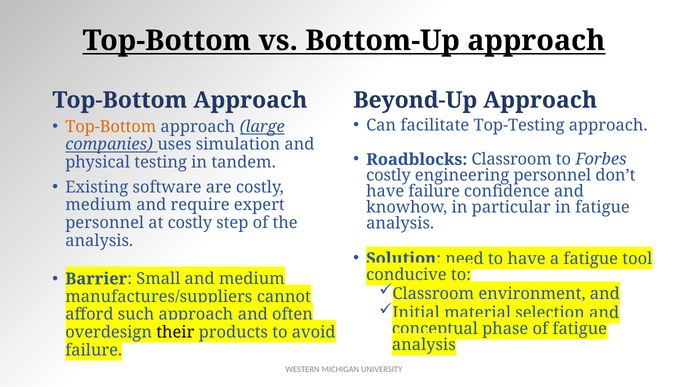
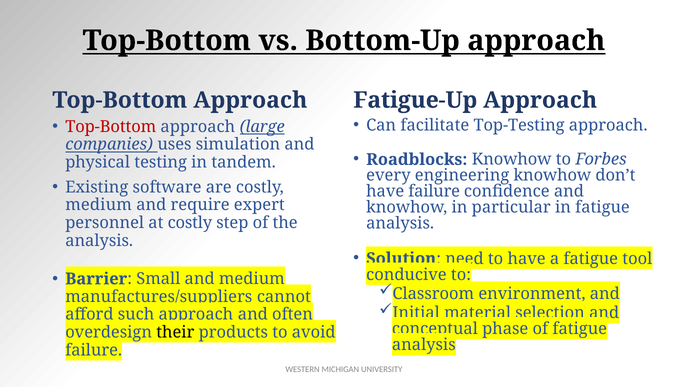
Beyond-Up: Beyond-Up -> Fatigue-Up
Top-Bottom at (111, 127) colour: orange -> red
Roadblocks Classroom: Classroom -> Knowhow
costly at (388, 176): costly -> every
engineering personnel: personnel -> knowhow
